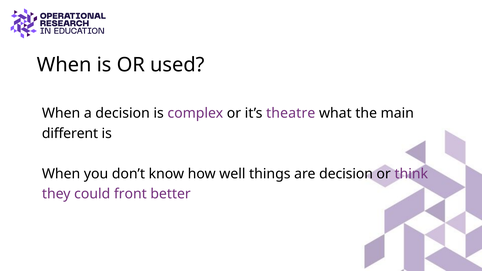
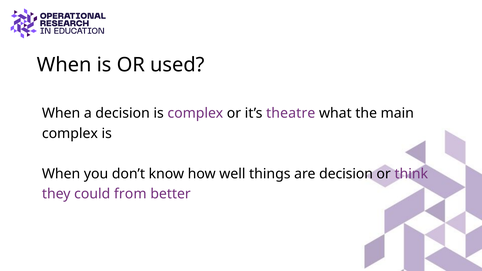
different at (70, 134): different -> complex
front: front -> from
